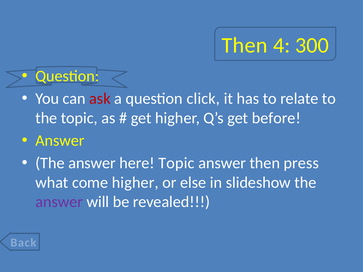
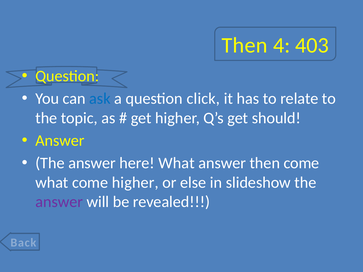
300: 300 -> 403
ask colour: red -> blue
before: before -> should
here Topic: Topic -> What
then press: press -> come
